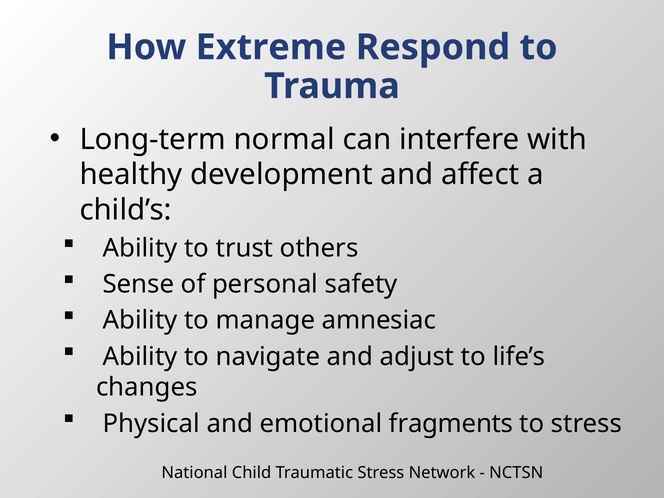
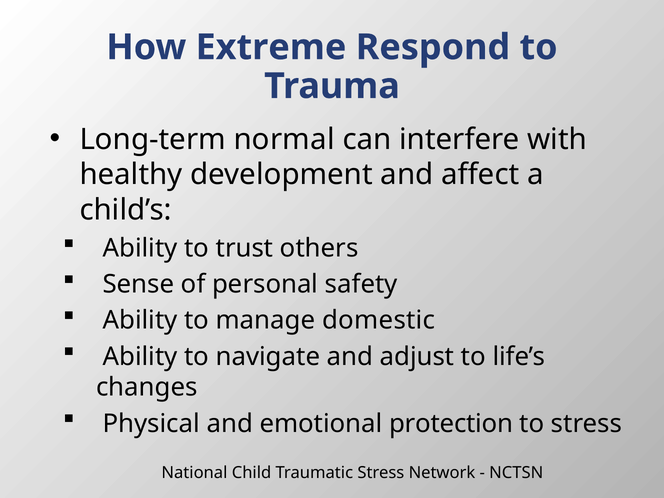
amnesiac: amnesiac -> domestic
fragments: fragments -> protection
